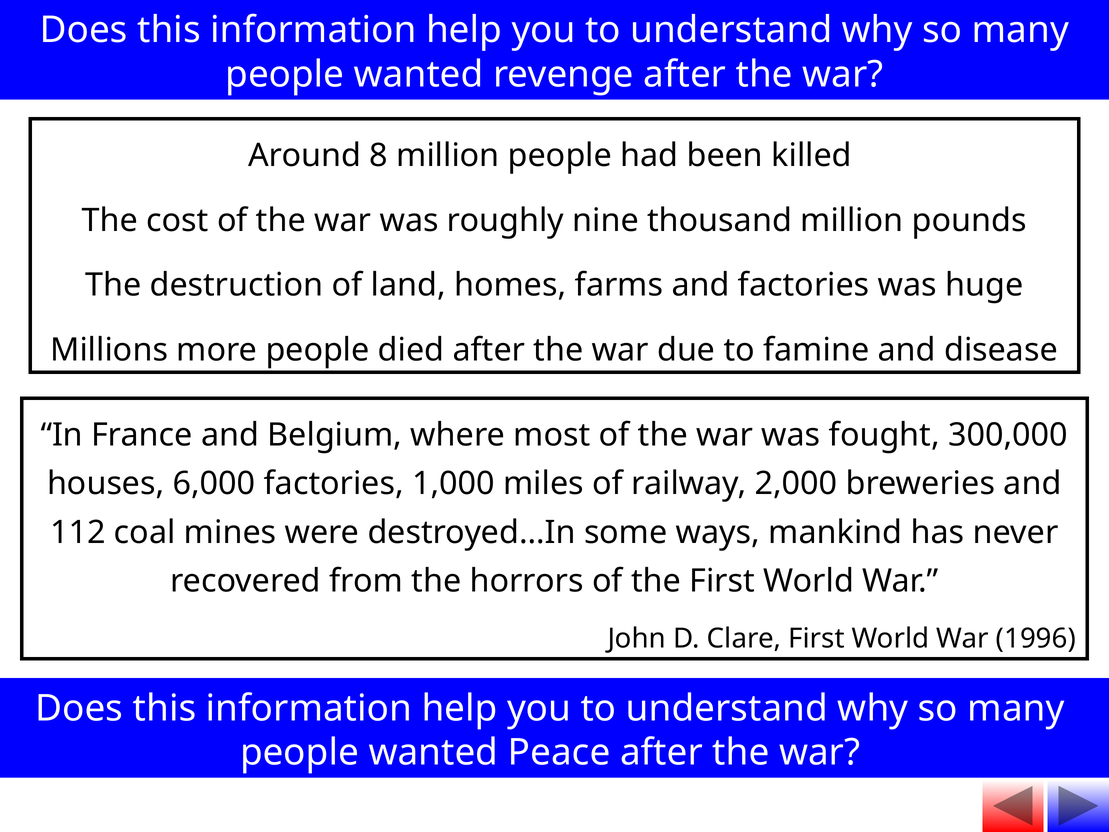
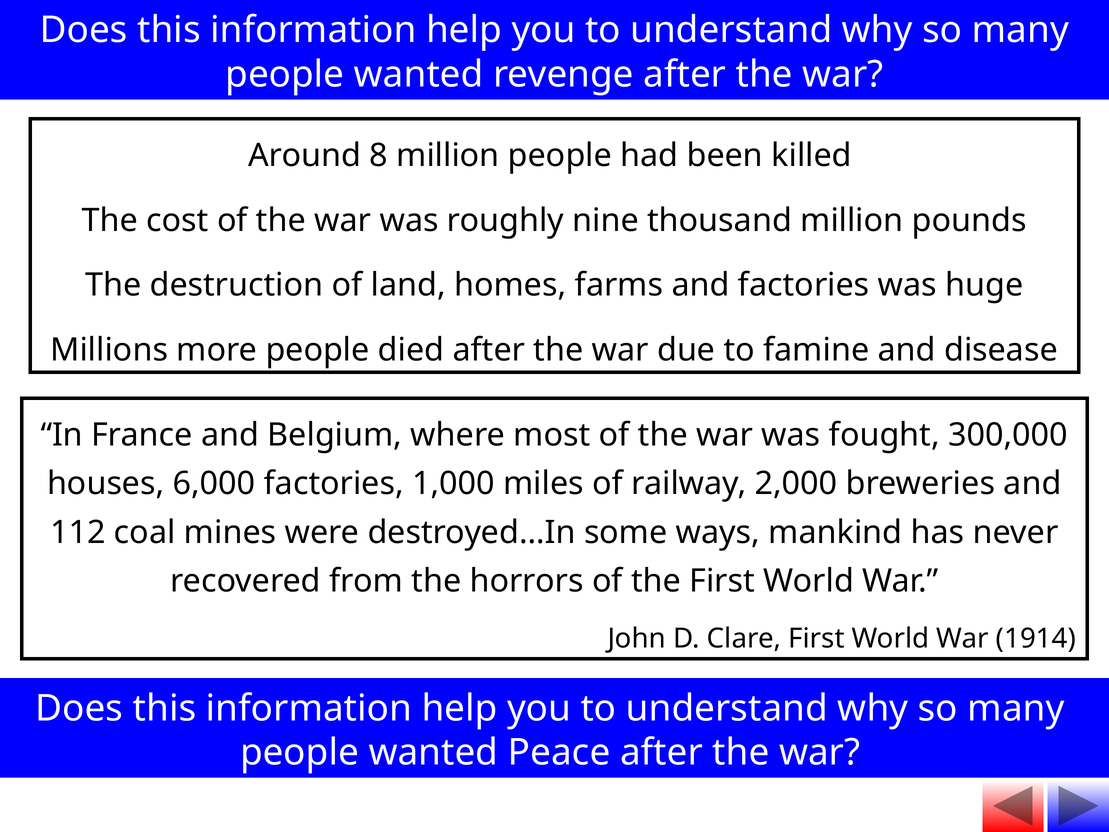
1996: 1996 -> 1914
